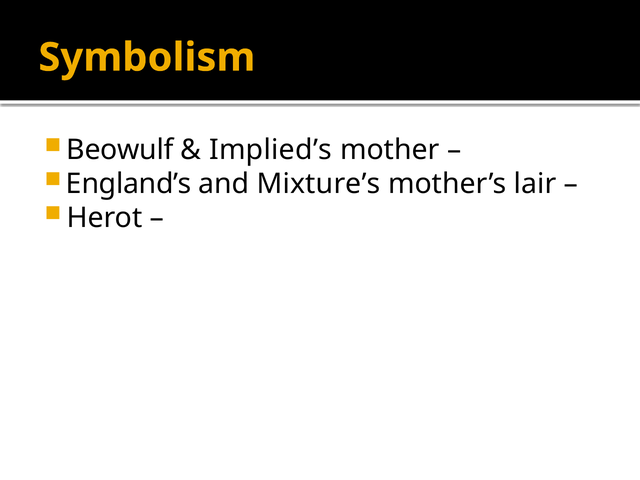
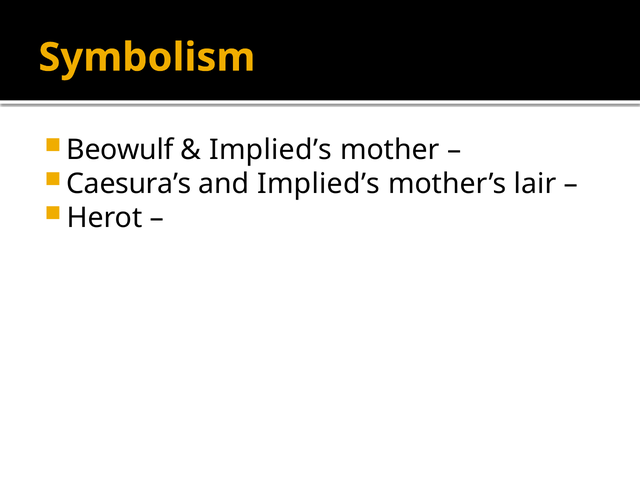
England’s: England’s -> Caesura’s
and Mixture’s: Mixture’s -> Implied’s
